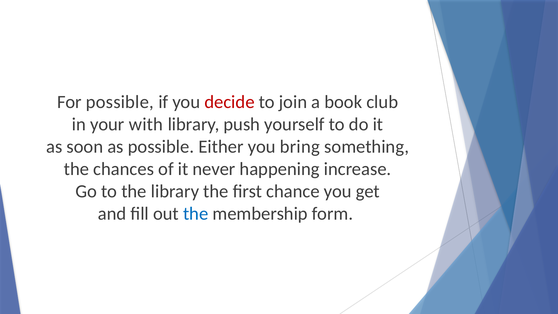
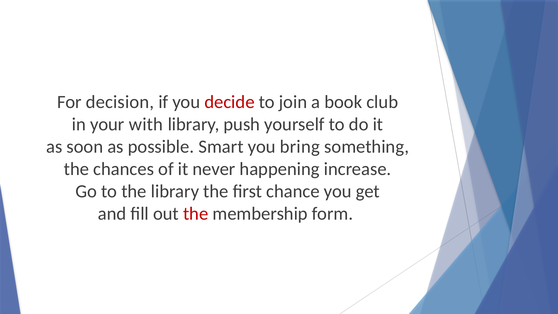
For possible: possible -> decision
Either: Either -> Smart
the at (196, 213) colour: blue -> red
